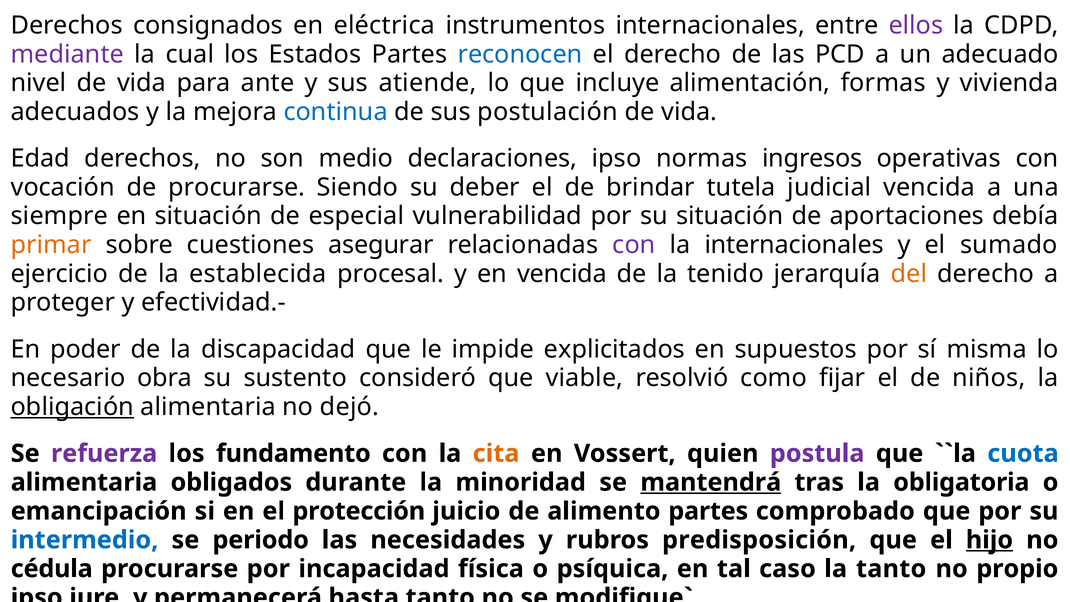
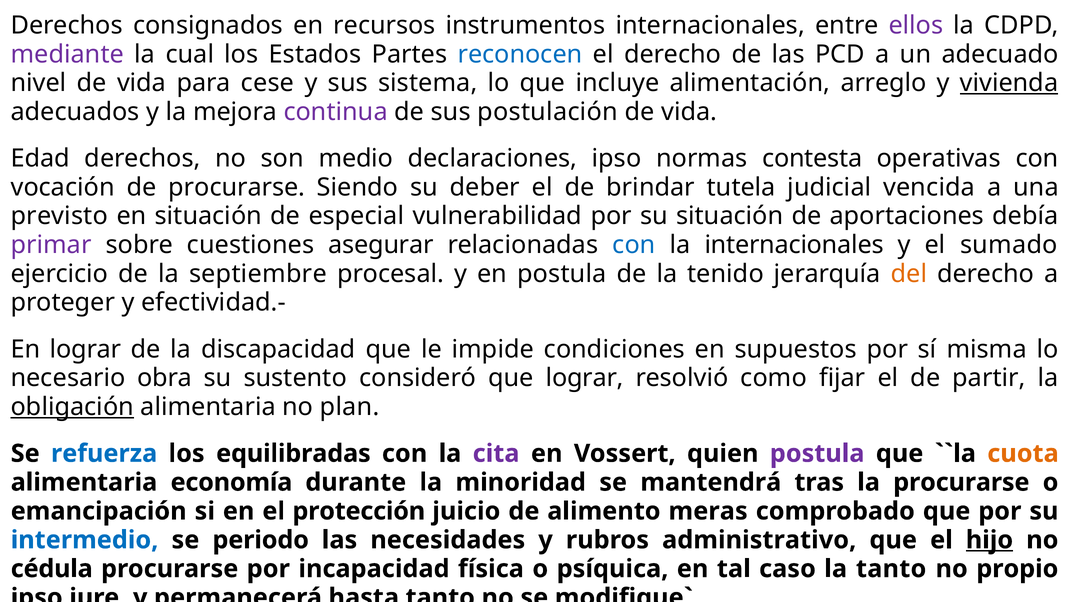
eléctrica: eléctrica -> recursos
ante: ante -> cese
atiende: atiende -> sistema
formas: formas -> arreglo
vivienda underline: none -> present
continua colour: blue -> purple
ingresos: ingresos -> contesta
siempre: siempre -> previsto
primar colour: orange -> purple
con at (634, 245) colour: purple -> blue
establecida: establecida -> septiembre
en vencida: vencida -> postula
En poder: poder -> lograr
explicitados: explicitados -> condiciones
que viable: viable -> lograr
niños: niños -> partir
dejó: dejó -> plan
refuerza colour: purple -> blue
fundamento: fundamento -> equilibradas
cita colour: orange -> purple
cuota colour: blue -> orange
obligados: obligados -> economía
mantendrá underline: present -> none
la obligatoria: obligatoria -> procurarse
alimento partes: partes -> meras
predisposición: predisposición -> administrativo
